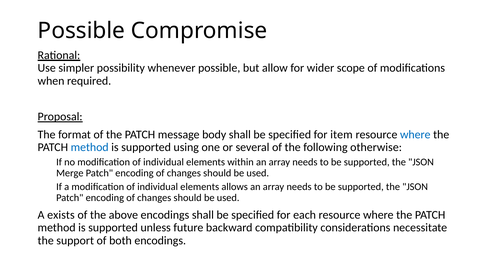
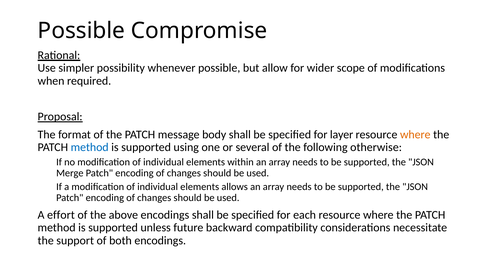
item: item -> layer
where at (415, 135) colour: blue -> orange
exists: exists -> effort
